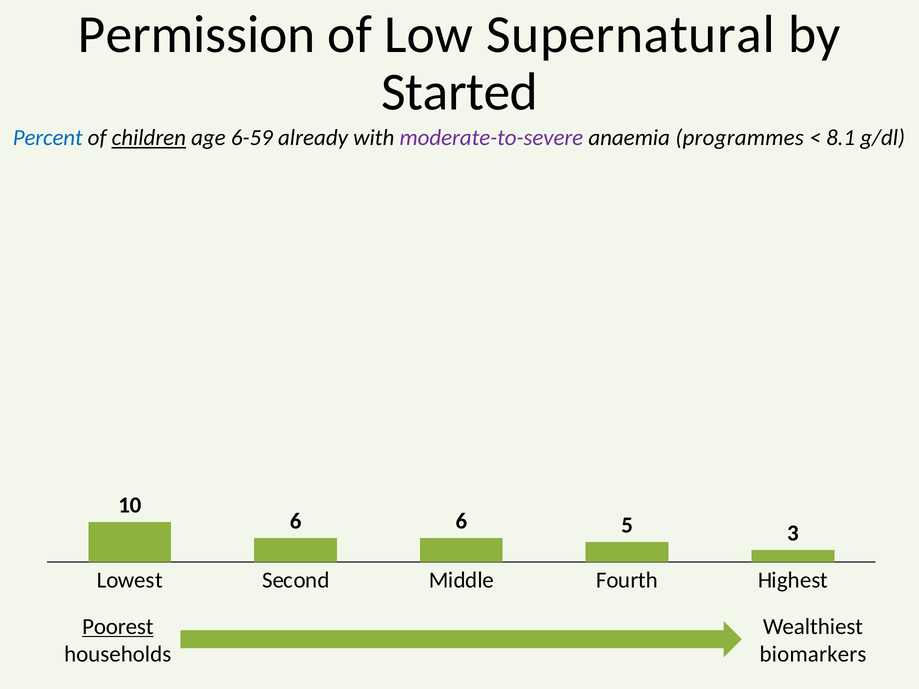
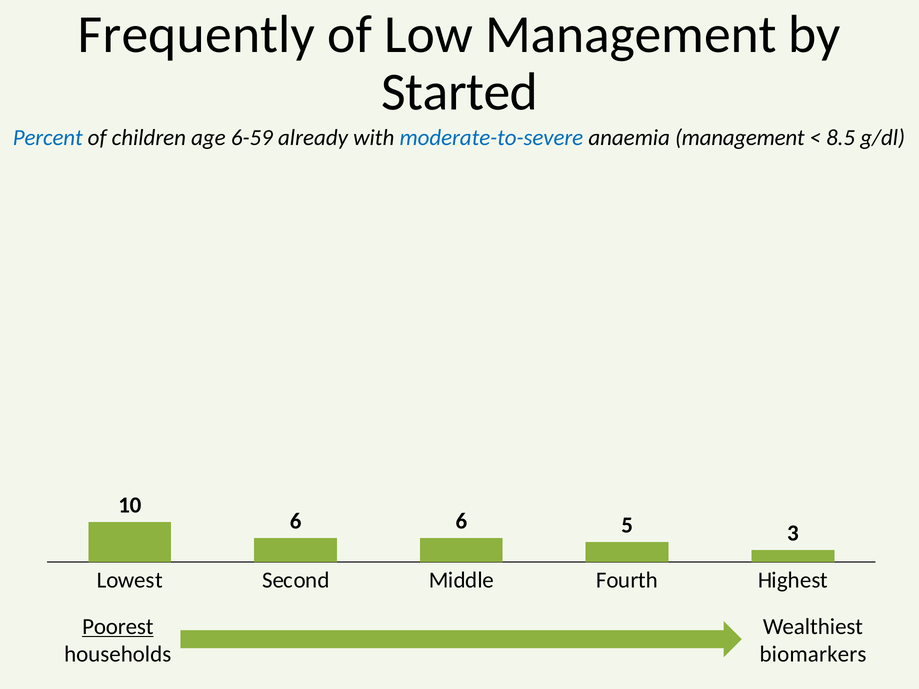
Permission: Permission -> Frequently
Low Supernatural: Supernatural -> Management
children underline: present -> none
moderate-to-severe colour: purple -> blue
anaemia programmes: programmes -> management
8.1: 8.1 -> 8.5
